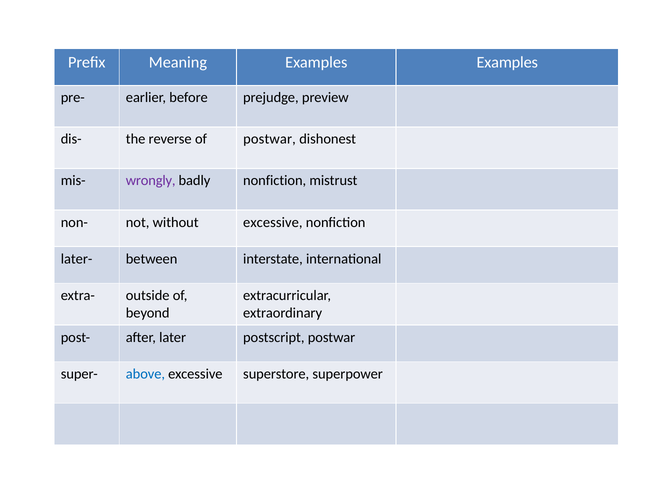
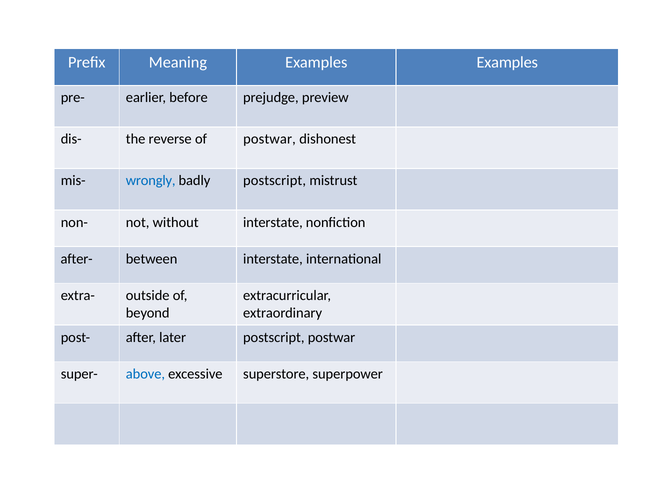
wrongly colour: purple -> blue
badly nonfiction: nonfiction -> postscript
without excessive: excessive -> interstate
later-: later- -> after-
